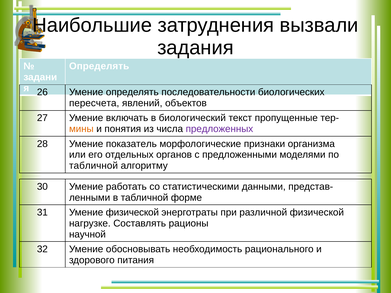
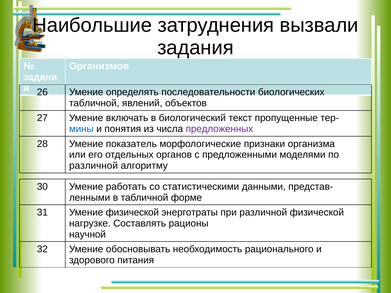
Определять at (99, 66): Определять -> Организмов
пересчета at (94, 103): пересчета -> табличной
мины colour: orange -> blue
табличной at (94, 166): табличной -> различной
